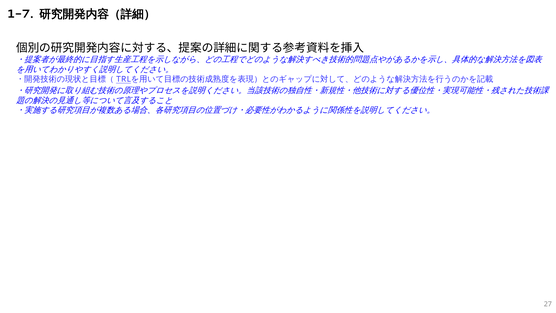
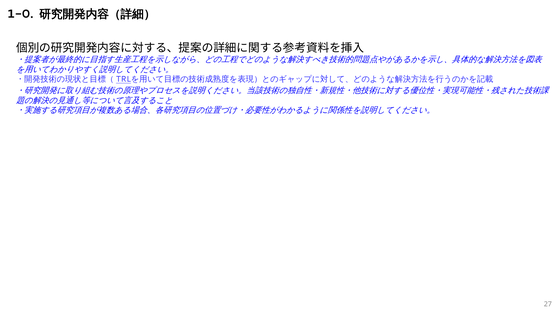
1-7: 1-7 -> 1-0
